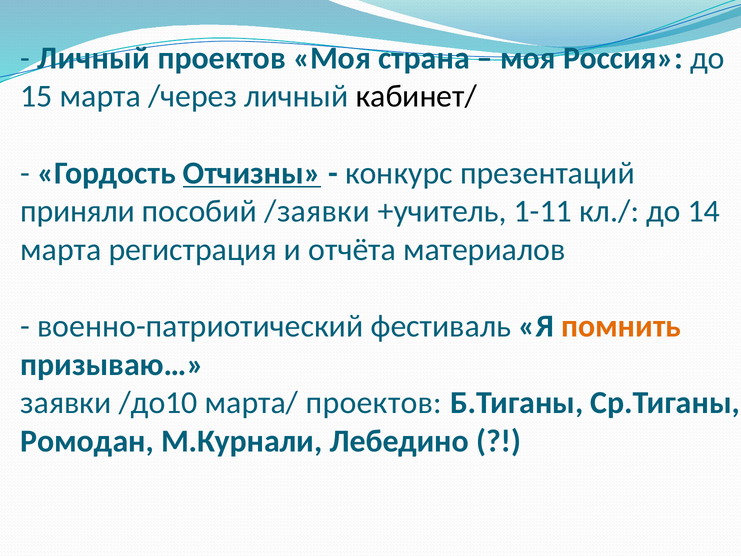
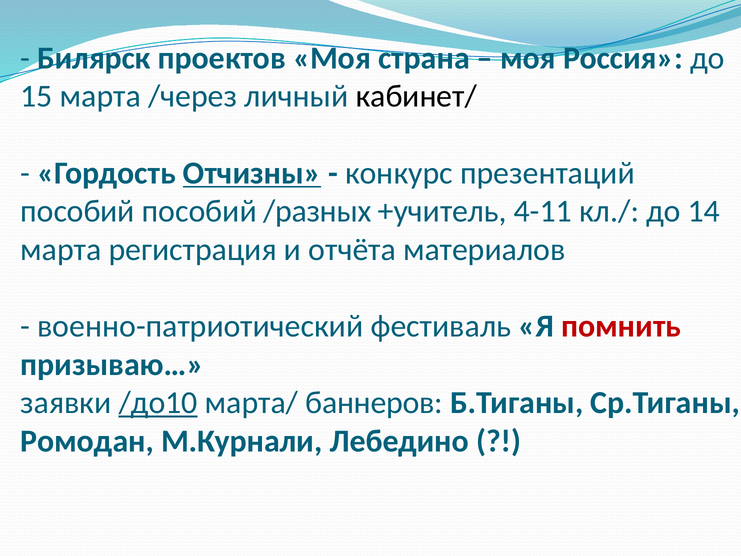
Личный at (94, 58): Личный -> Билярск
приняли at (78, 211): приняли -> пособий
/заявки: /заявки -> /разных
1-11: 1-11 -> 4-11
помнить colour: orange -> red
/до10 underline: none -> present
марта/ проектов: проектов -> баннеров
